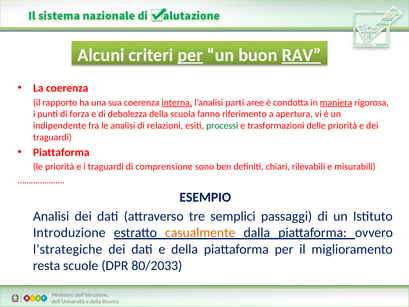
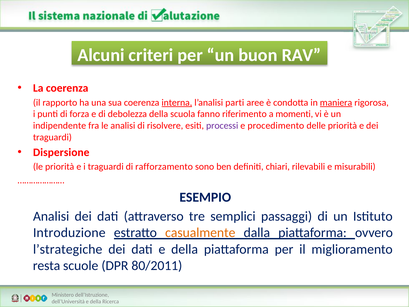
per at (190, 55) underline: present -> none
RAV underline: present -> none
apertura: apertura -> momenti
relazioni: relazioni -> risolvere
processi colour: green -> purple
trasformazioni: trasformazioni -> procedimento
Piattaforma at (61, 152): Piattaforma -> Dispersione
comprensione: comprensione -> rafforzamento
80/2033: 80/2033 -> 80/2011
